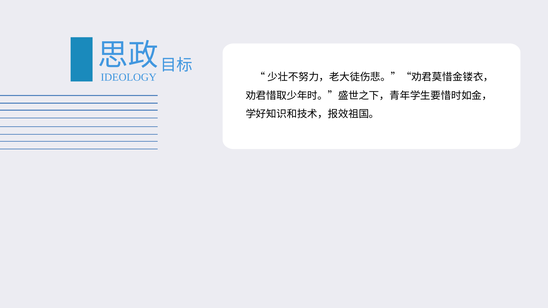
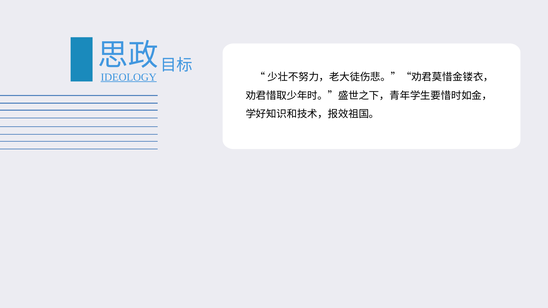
IDEOLOGY underline: none -> present
